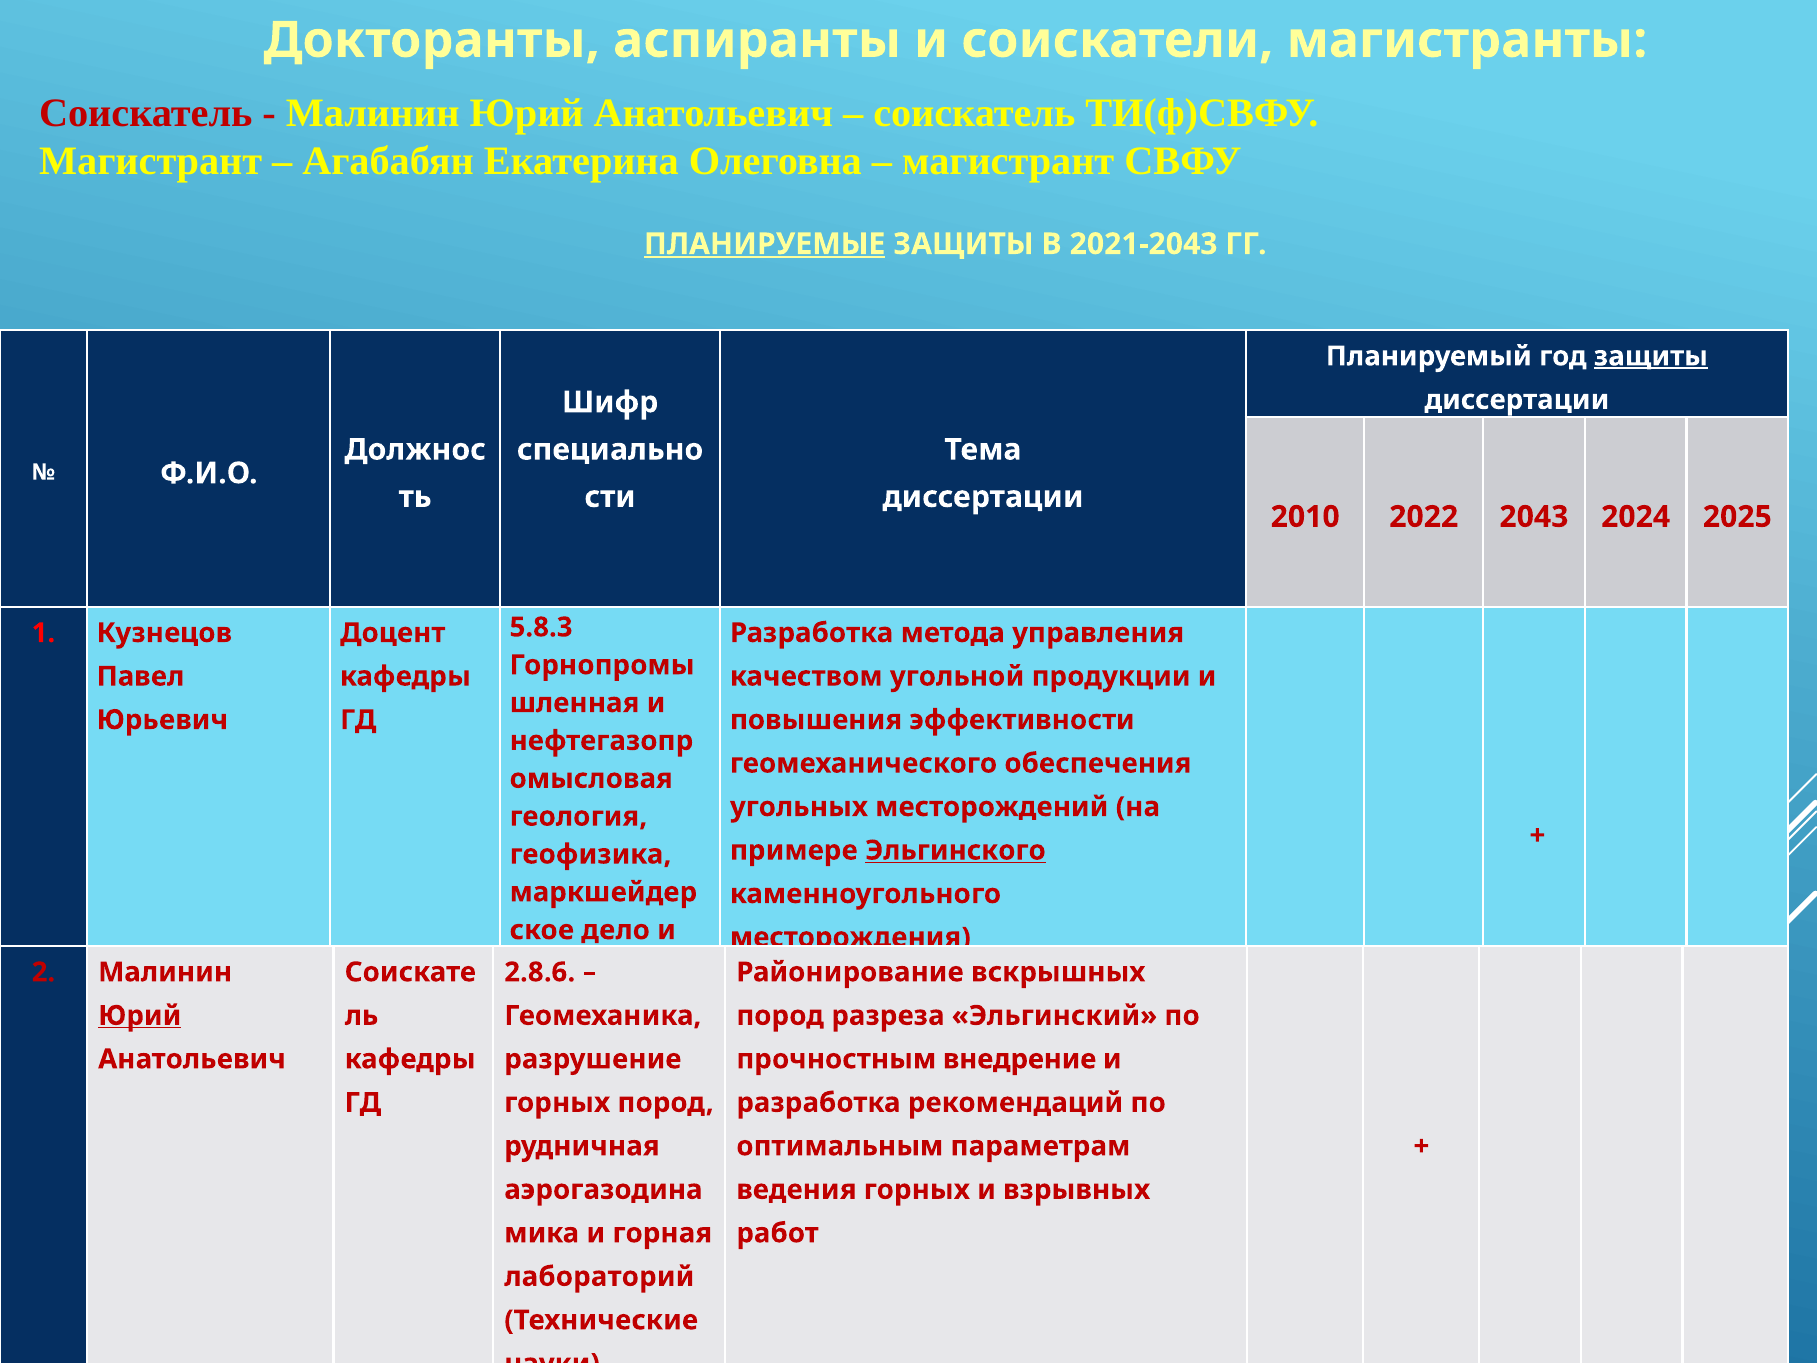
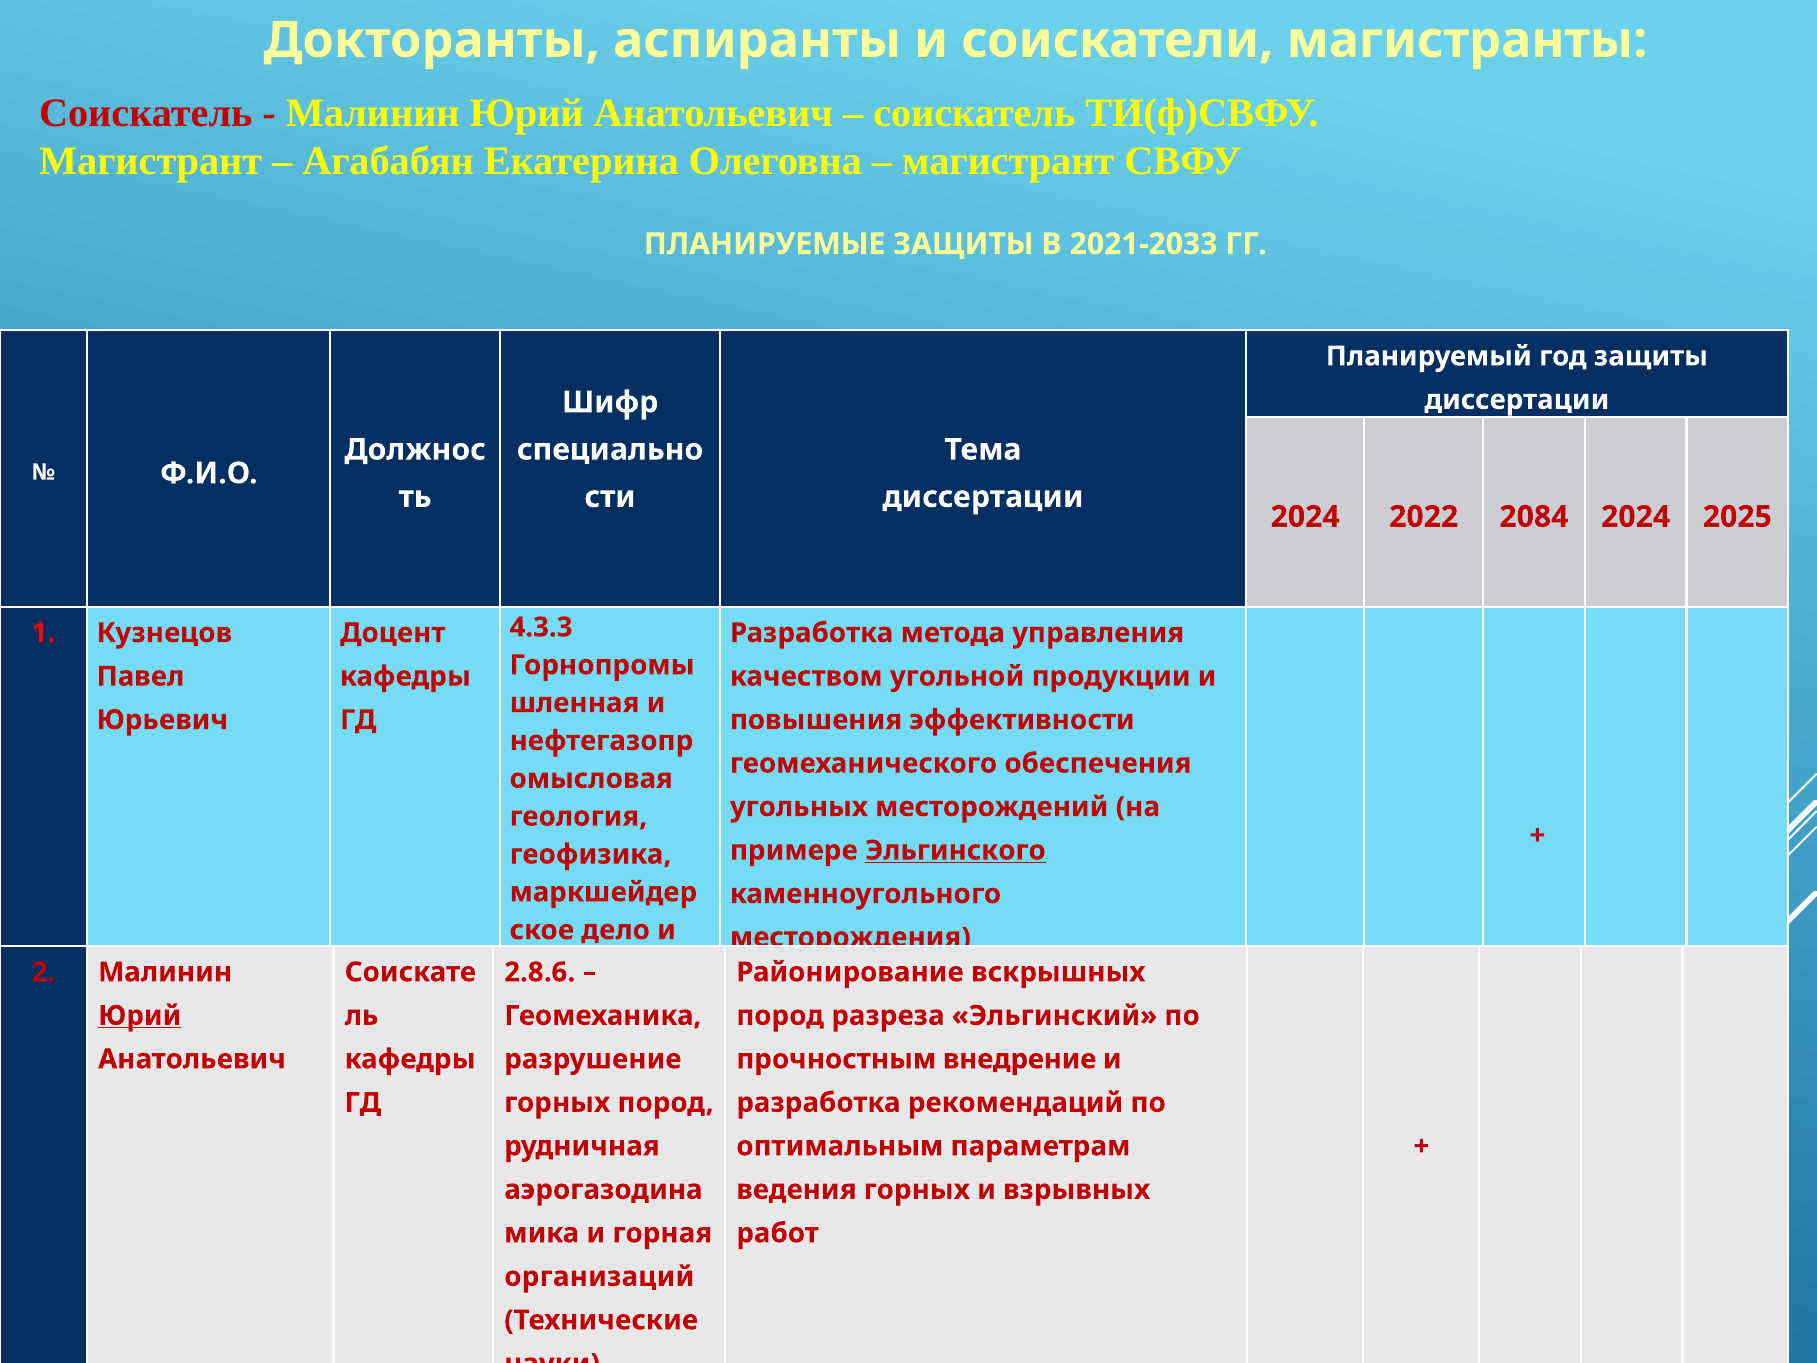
ПЛАНИРУЕМЫЕ underline: present -> none
2021-2043: 2021-2043 -> 2021-2033
защиты at (1651, 356) underline: present -> none
2010 at (1305, 517): 2010 -> 2024
2043: 2043 -> 2084
5.8.3: 5.8.3 -> 4.3.3
лабораторий: лабораторий -> организаций
